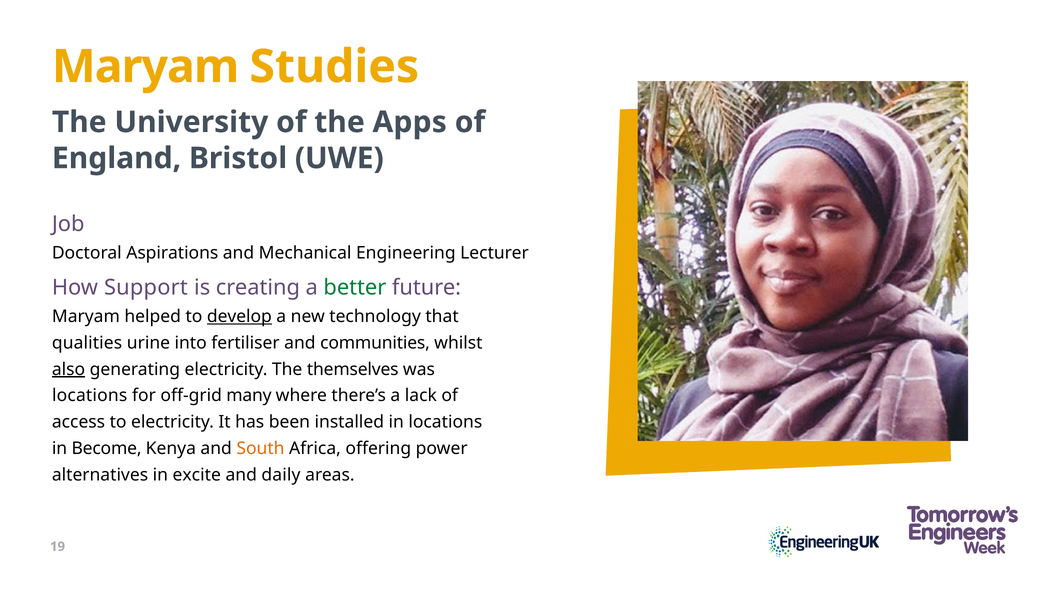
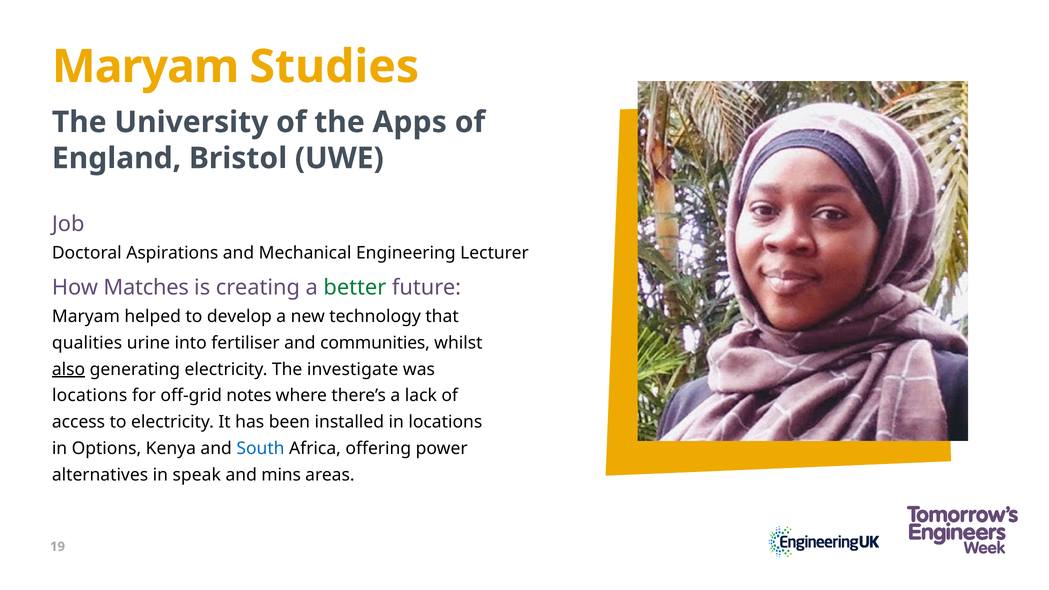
Support: Support -> Matches
develop underline: present -> none
themselves: themselves -> investigate
many: many -> notes
Become: Become -> Options
South colour: orange -> blue
excite: excite -> speak
daily: daily -> mins
